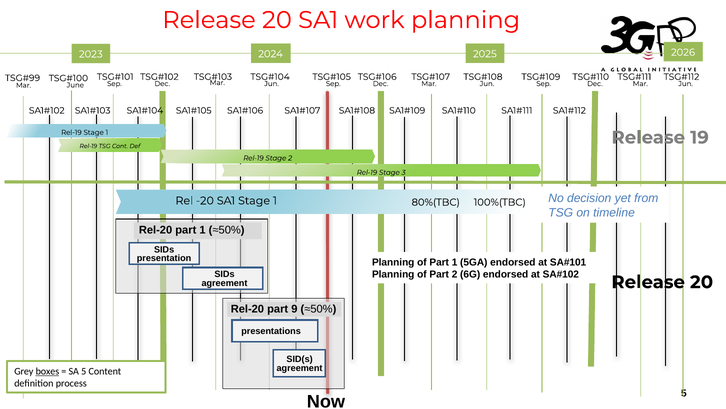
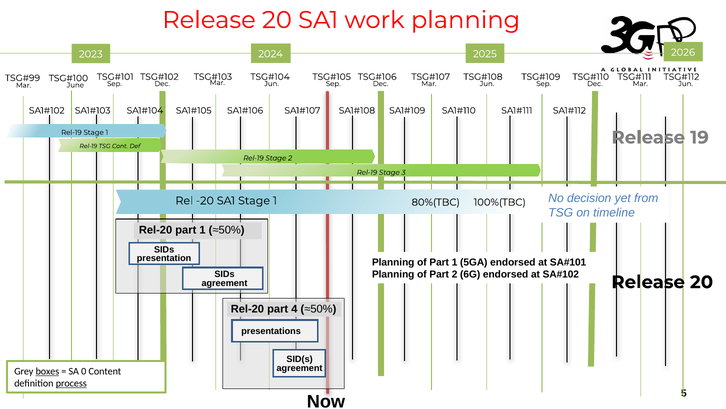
9: 9 -> 4
SA 5: 5 -> 0
process underline: none -> present
